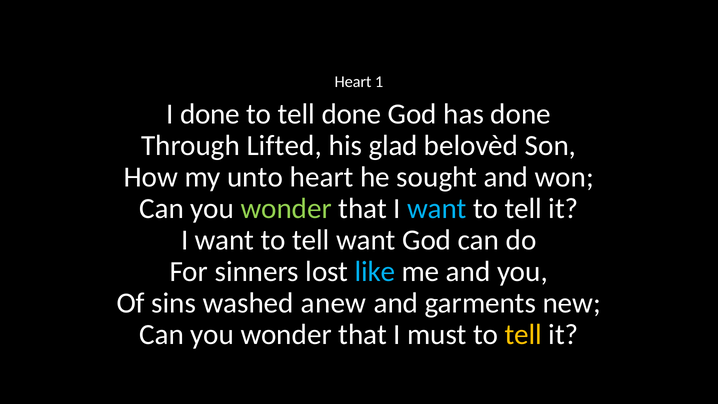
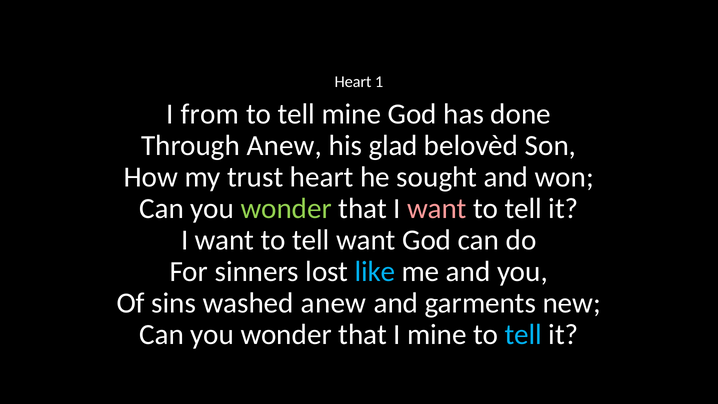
I done: done -> from
tell done: done -> mine
Through Lifted: Lifted -> Anew
unto: unto -> trust
want at (437, 209) colour: light blue -> pink
I must: must -> mine
tell at (523, 335) colour: yellow -> light blue
